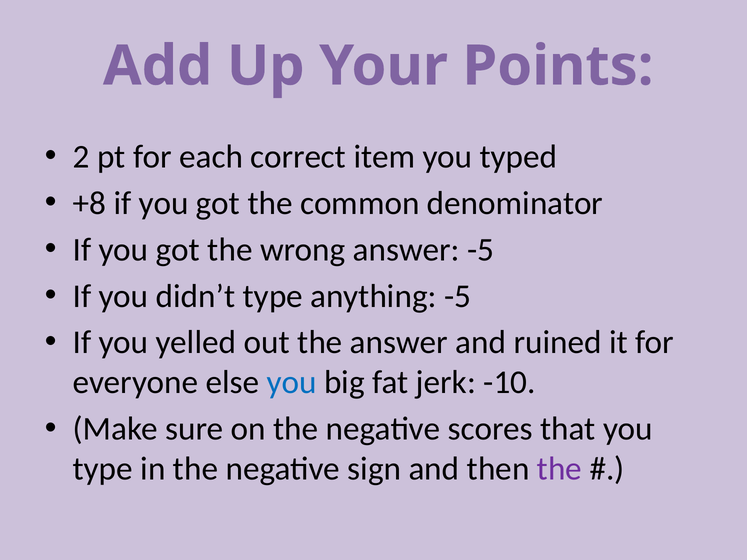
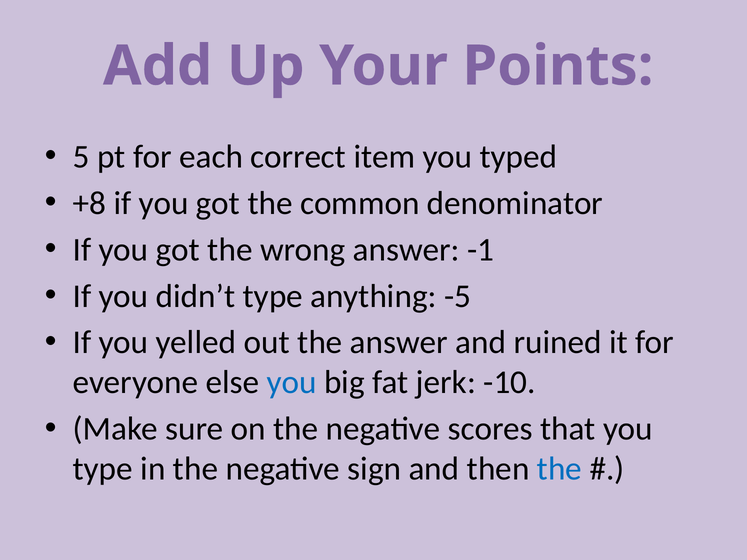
2: 2 -> 5
answer -5: -5 -> -1
the at (559, 469) colour: purple -> blue
